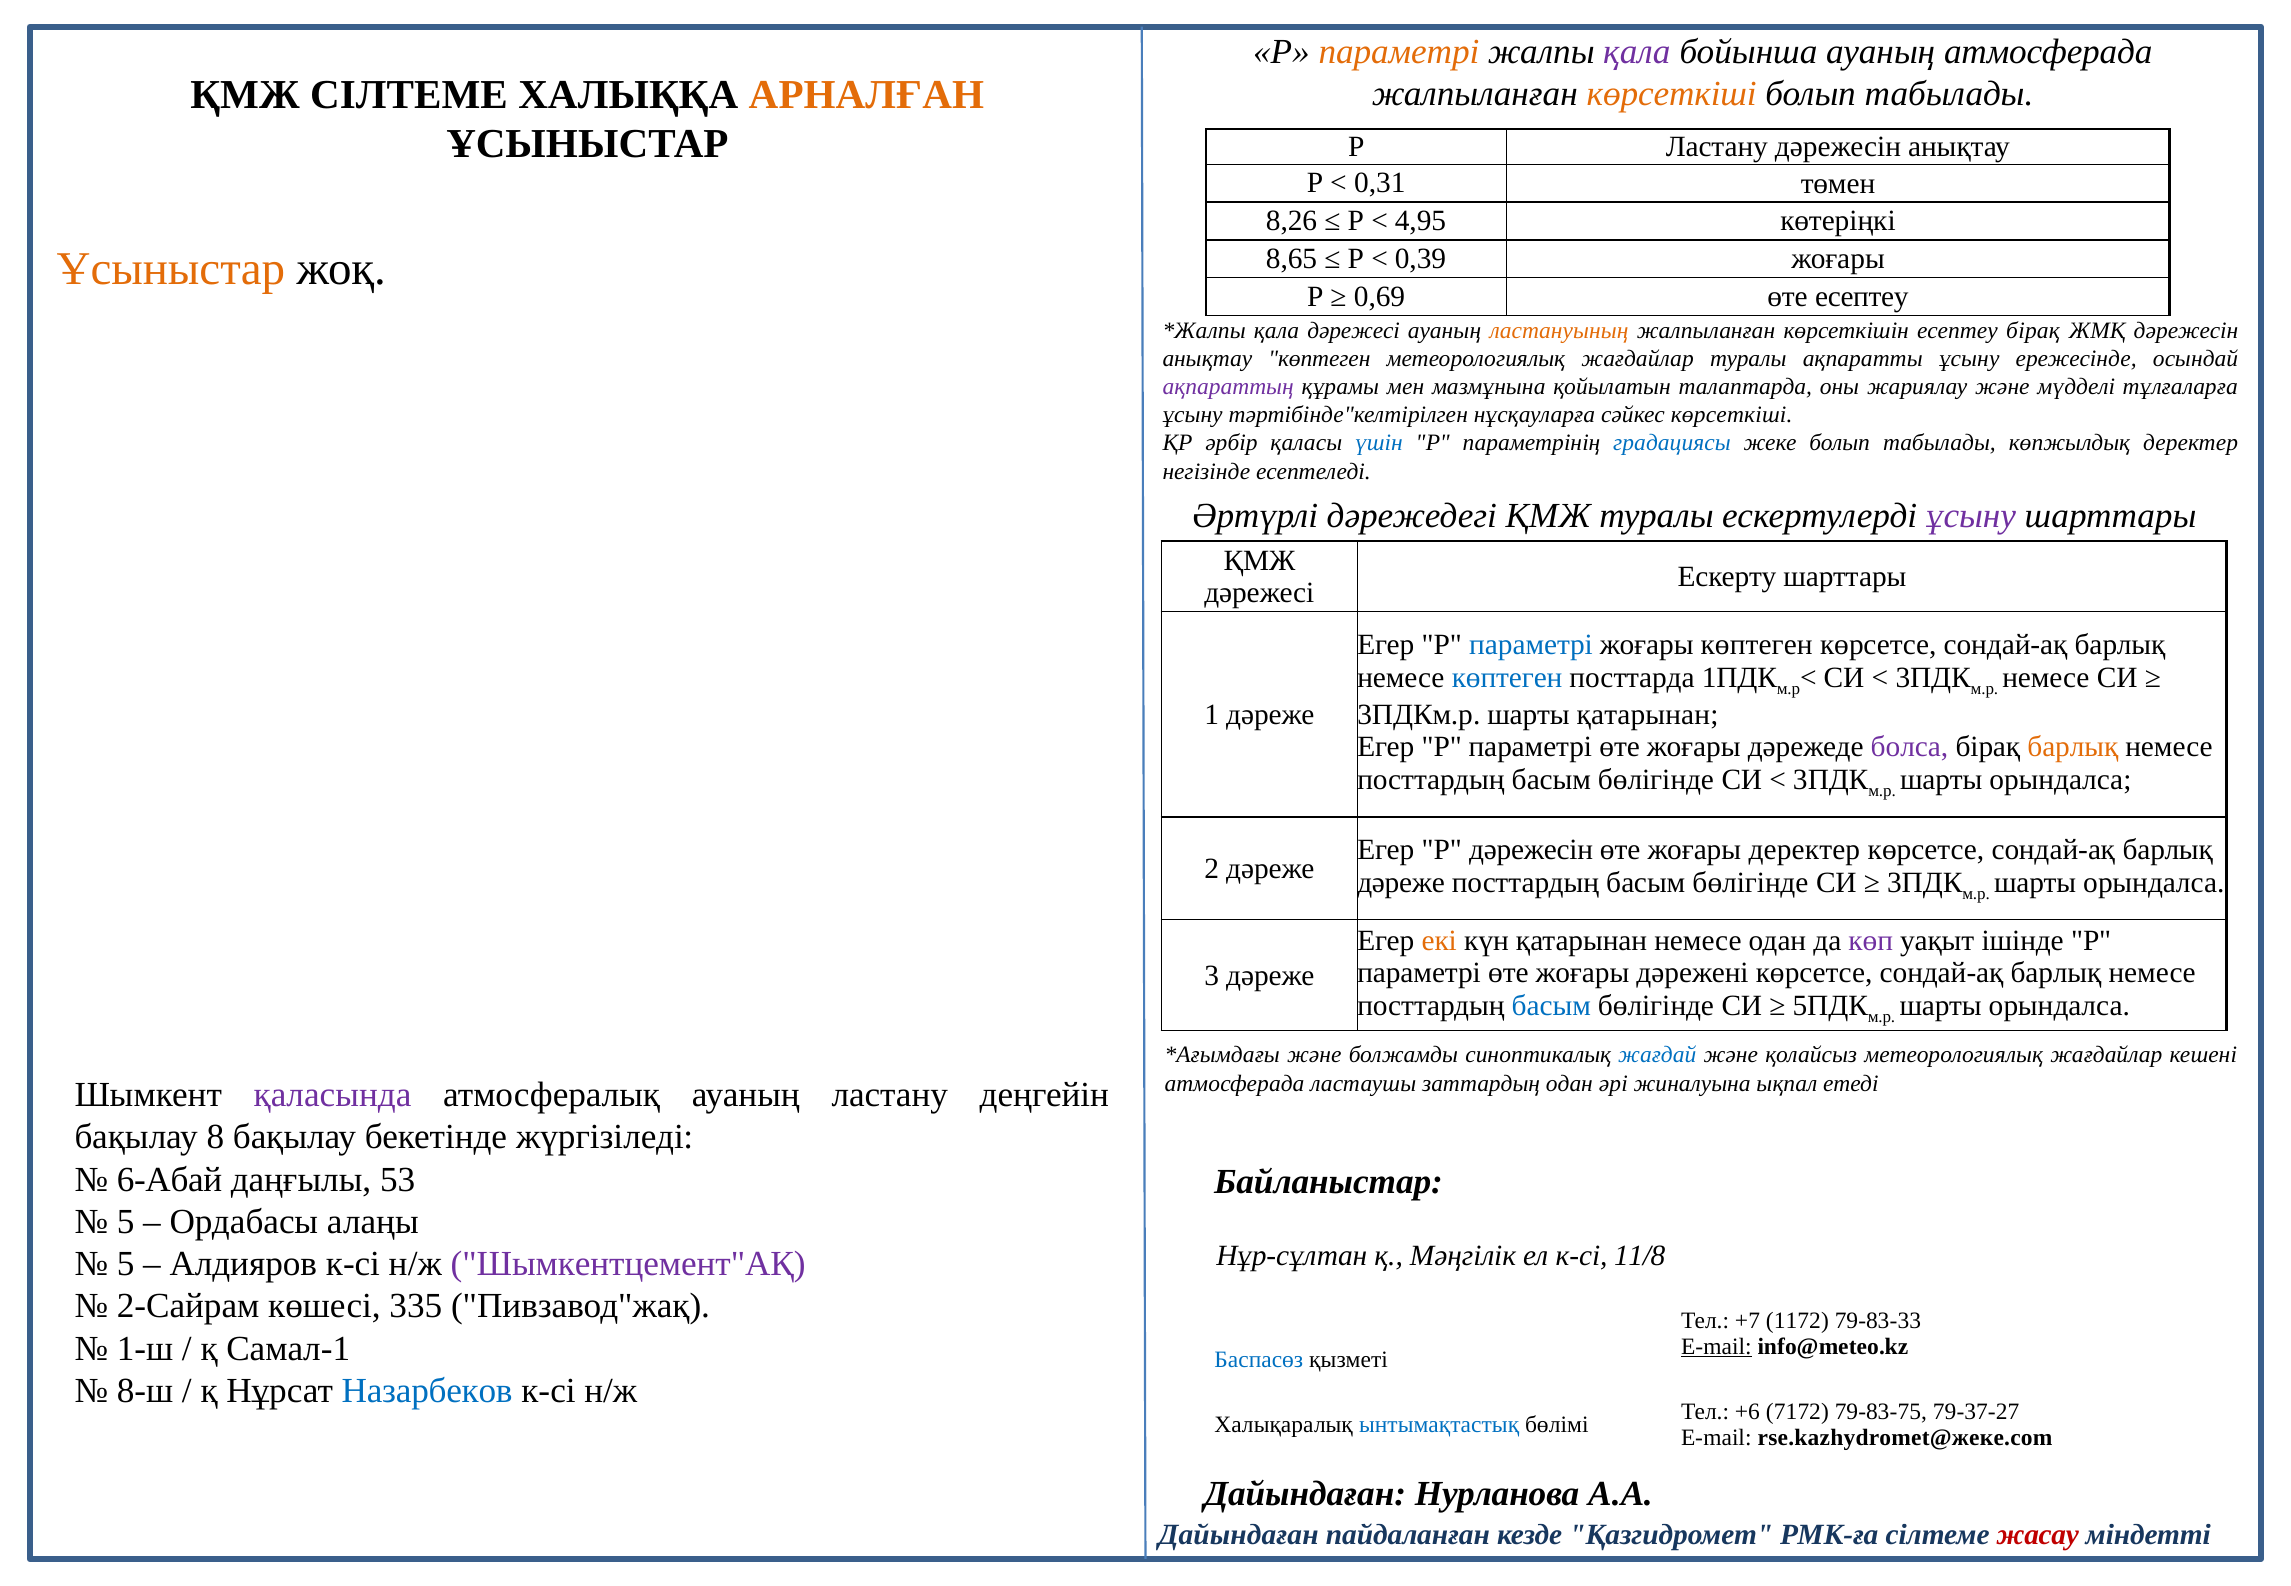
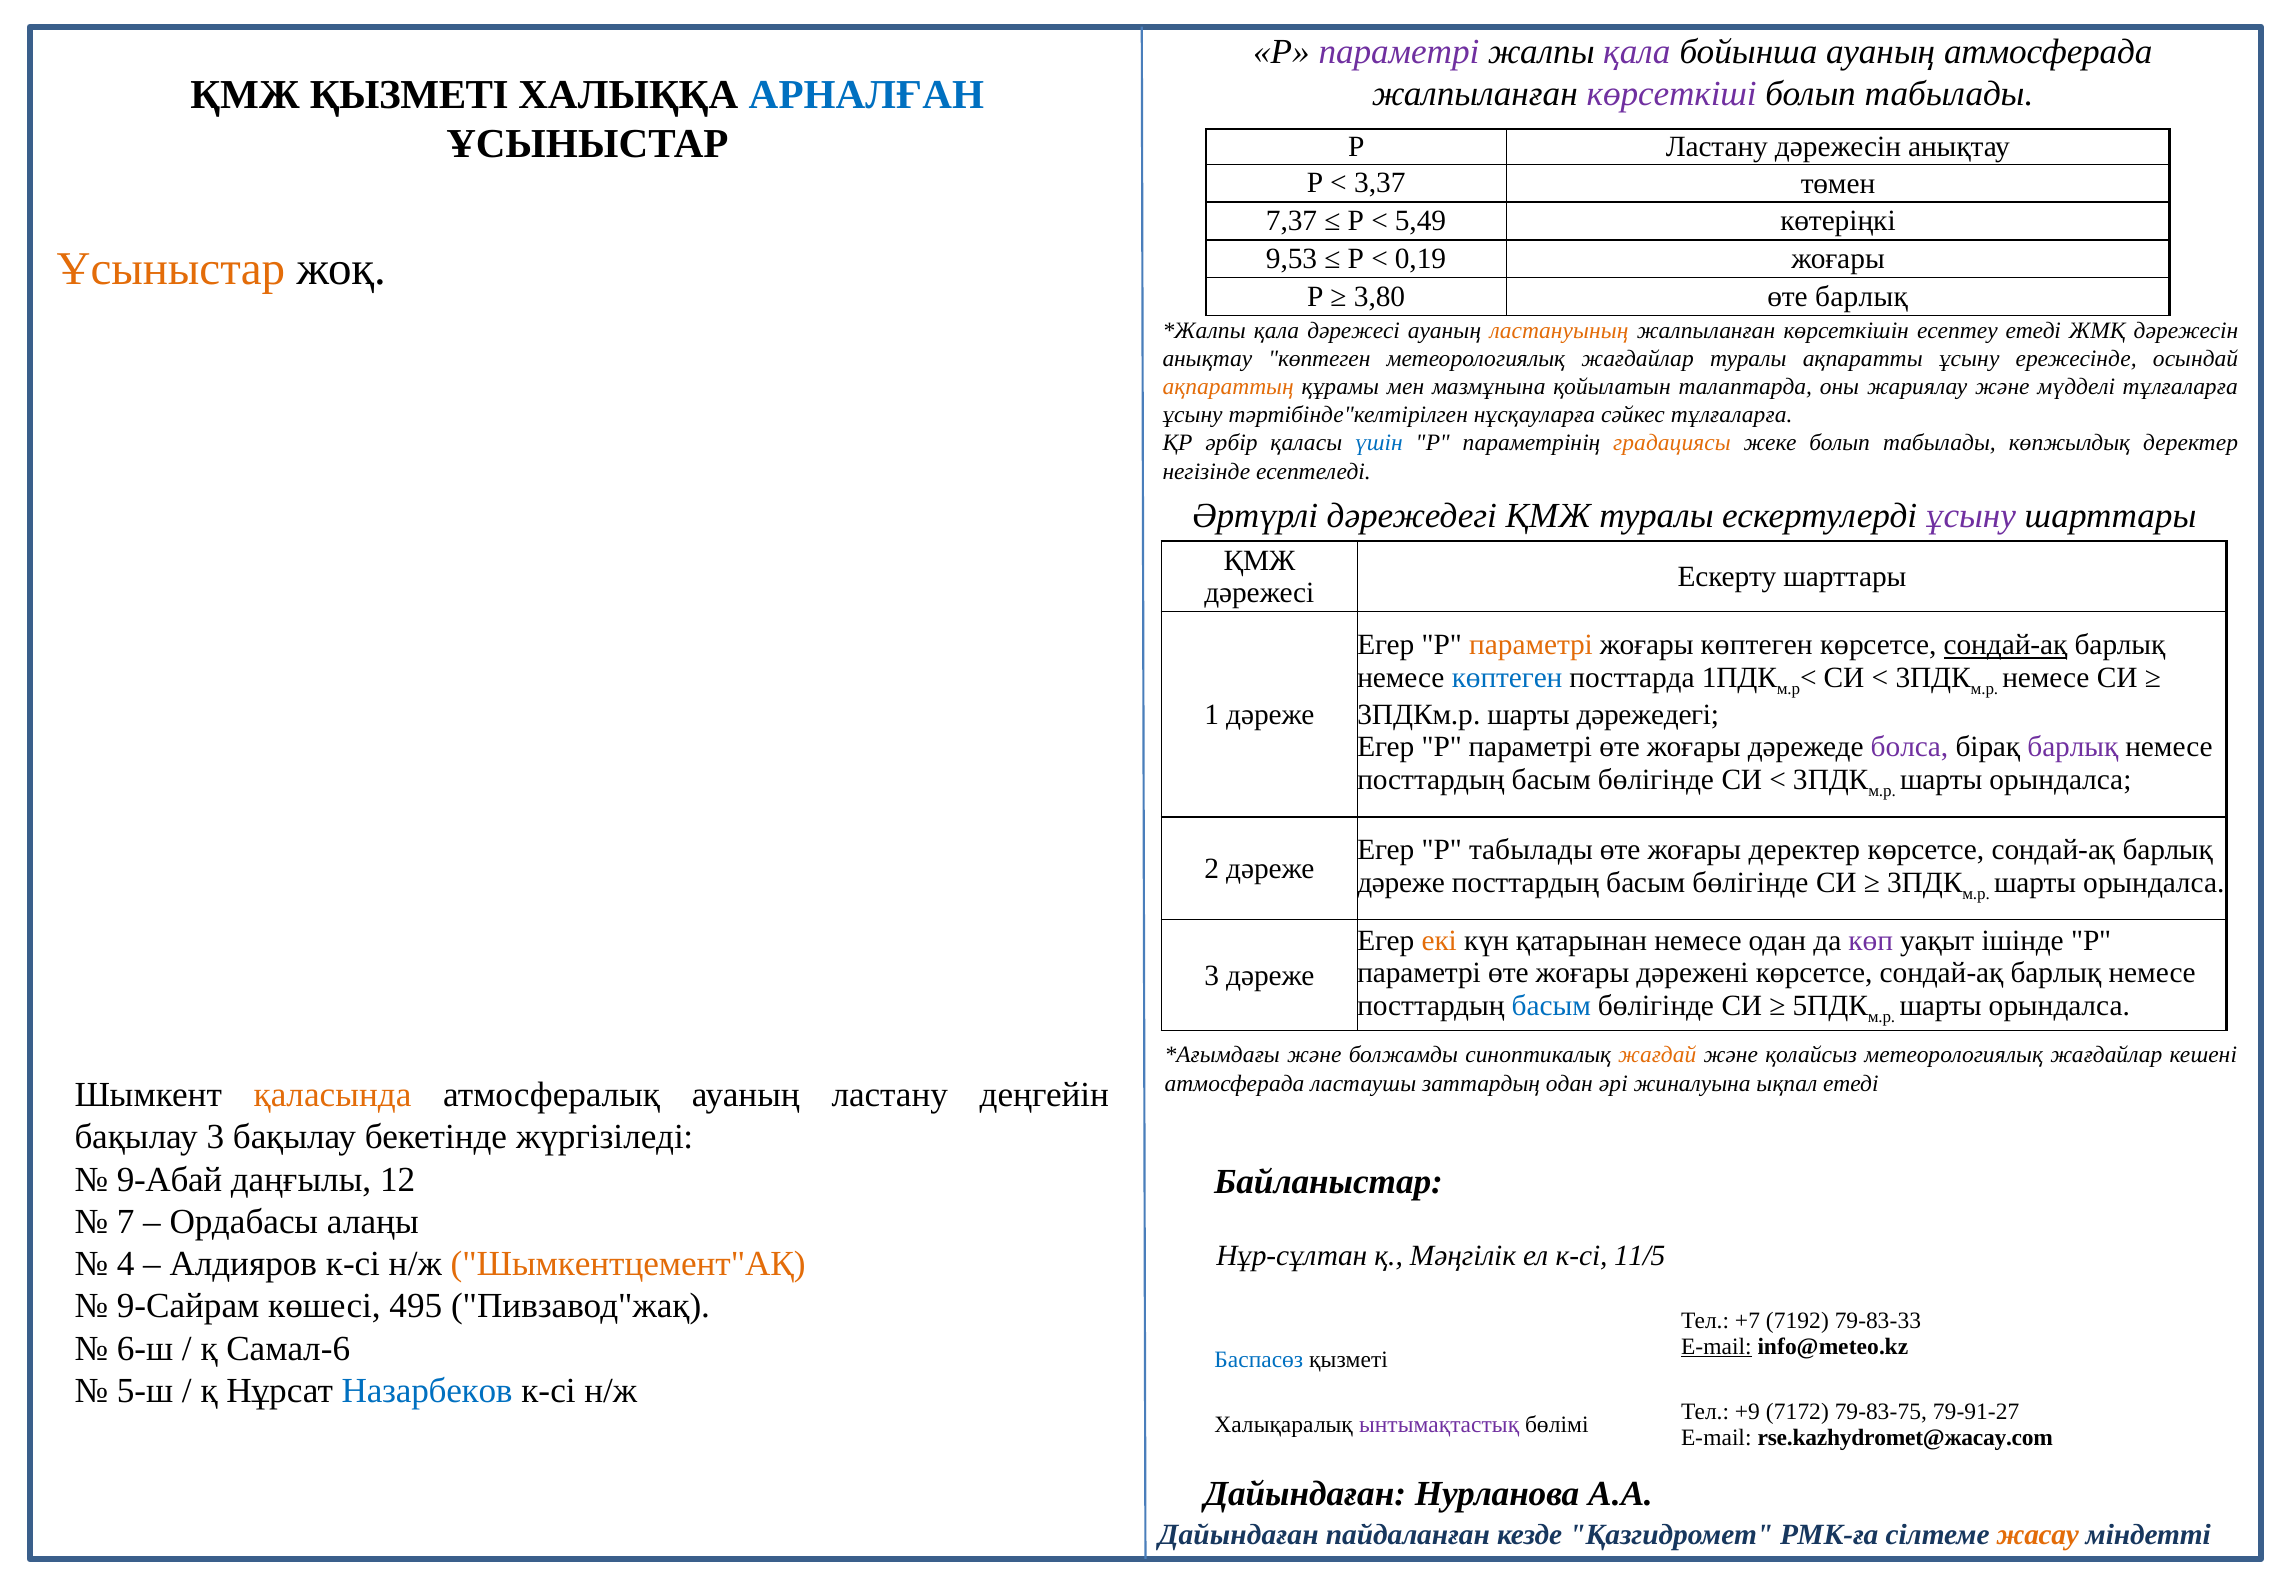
параметрі at (1399, 52) colour: orange -> purple
ҚМЖ СІЛТЕМЕ: СІЛТЕМЕ -> ҚЫЗМЕТІ
АРНАЛҒАН colour: orange -> blue
көрсеткіші at (1672, 94) colour: orange -> purple
0,31: 0,31 -> 3,37
8,26: 8,26 -> 7,37
4,95: 4,95 -> 5,49
8,65: 8,65 -> 9,53
0,39: 0,39 -> 0,19
0,69: 0,69 -> 3,80
өте есептеу: есептеу -> барлық
есептеу бірақ: бірақ -> етеді
ақпараттың colour: purple -> orange
сәйкес көрсеткіші: көрсеткіші -> тұлғаларға
градациясы colour: blue -> orange
параметрі at (1531, 645) colour: blue -> orange
сондай-ақ at (2006, 645) underline: none -> present
шарты қатарынан: қатарынан -> дәрежедегі
барлық at (2073, 747) colour: orange -> purple
Р дәрежесін: дәрежесін -> табылады
жағдай colour: blue -> orange
қаласында colour: purple -> orange
бақылау 8: 8 -> 3
6-Абай: 6-Абай -> 9-Абай
53: 53 -> 12
5 at (126, 1222): 5 -> 7
11/8: 11/8 -> 11/5
5 at (126, 1264): 5 -> 4
Шымкентцемент"АҚ colour: purple -> orange
2-Сайрам: 2-Сайрам -> 9-Сайрам
335: 335 -> 495
1172: 1172 -> 7192
1-ш: 1-ш -> 6-ш
Самал-1: Самал-1 -> Самал-6
8-ш: 8-ш -> 5-ш
+6: +6 -> +9
79-37-27: 79-37-27 -> 79-91-27
ынтымақтастық colour: blue -> purple
rse.kazhydromet@жеке.com: rse.kazhydromet@жеке.com -> rse.kazhydromet@жасау.com
жасау colour: red -> orange
